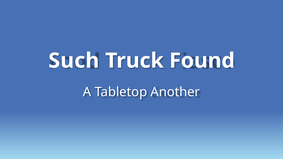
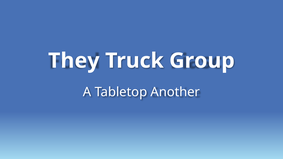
Such: Such -> They
Found: Found -> Group
